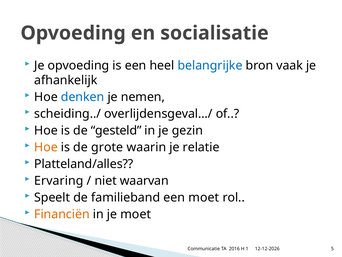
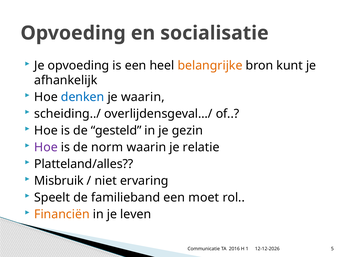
belangrijke colour: blue -> orange
vaak: vaak -> kunt
je nemen: nemen -> waarin
Hoe at (46, 147) colour: orange -> purple
grote: grote -> norm
Ervaring: Ervaring -> Misbruik
waarvan: waarvan -> ervaring
je moet: moet -> leven
